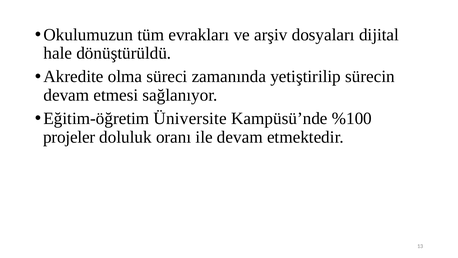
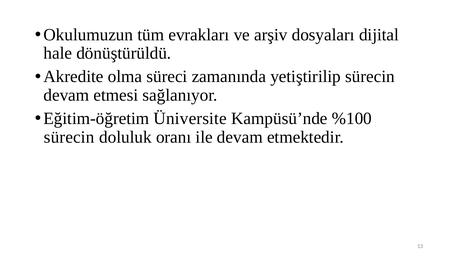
projeler at (69, 137): projeler -> sürecin
